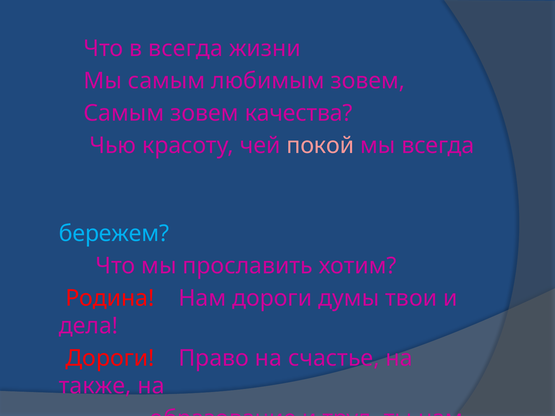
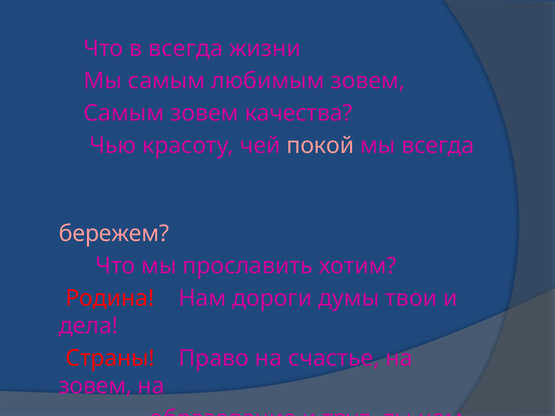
бережем colour: light blue -> pink
Дороги at (110, 358): Дороги -> Страны
также at (95, 386): также -> зовем
